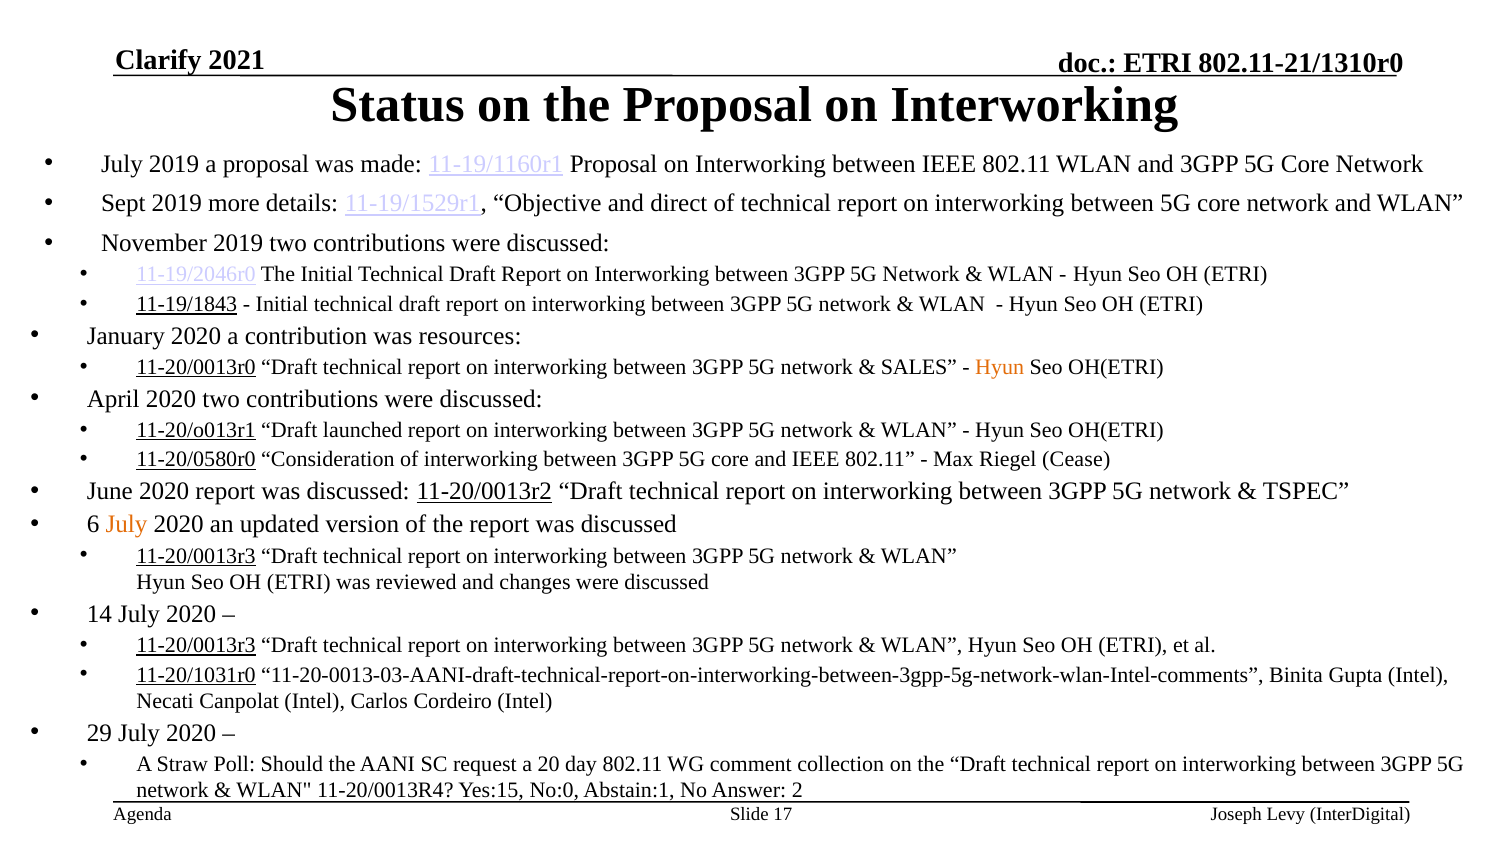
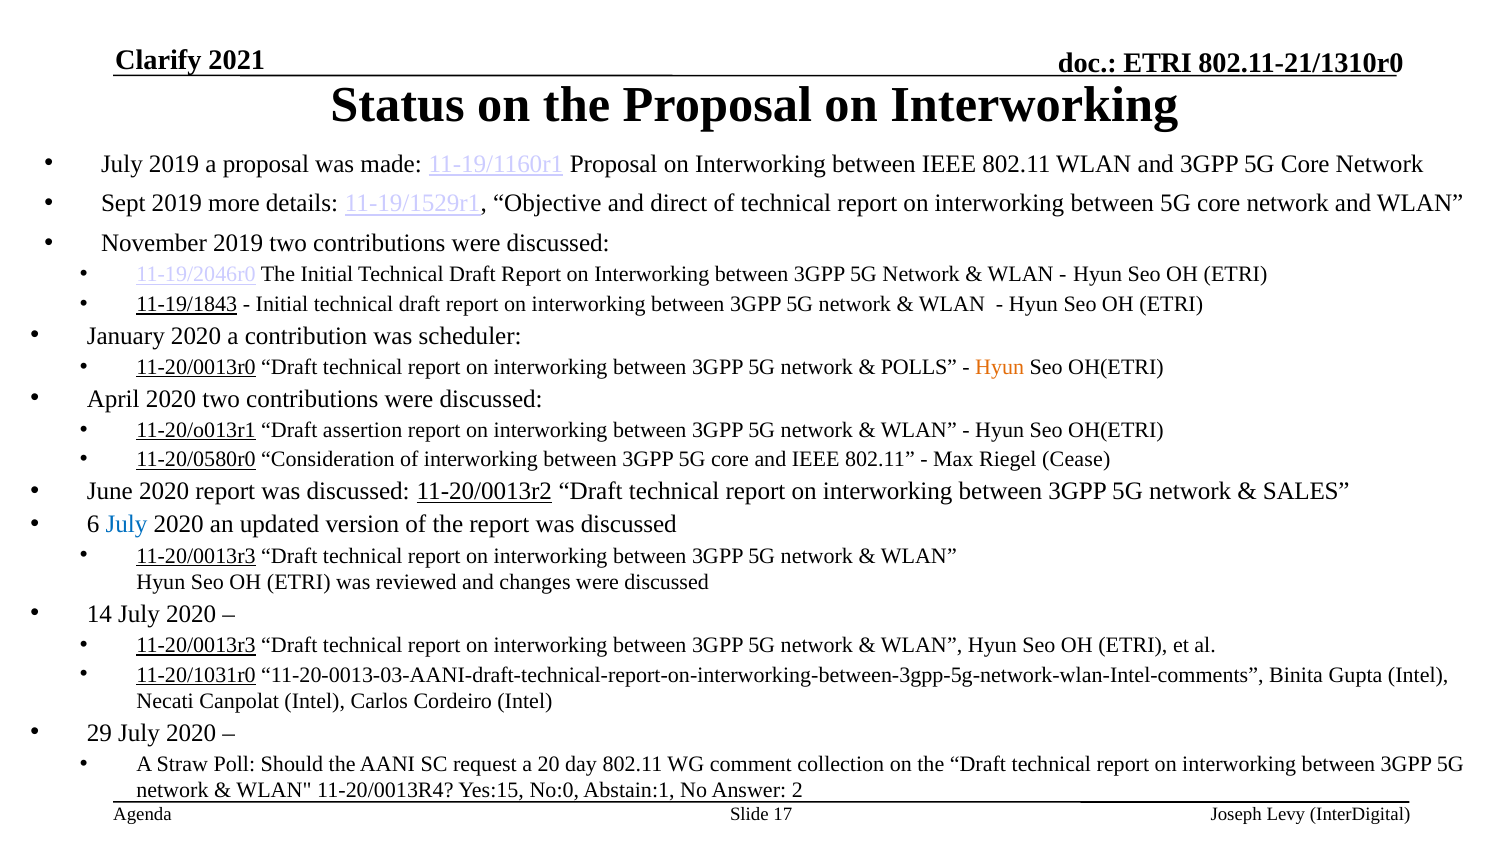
resources: resources -> scheduler
SALES: SALES -> POLLS
launched: launched -> assertion
TSPEC: TSPEC -> SALES
July at (126, 525) colour: orange -> blue
